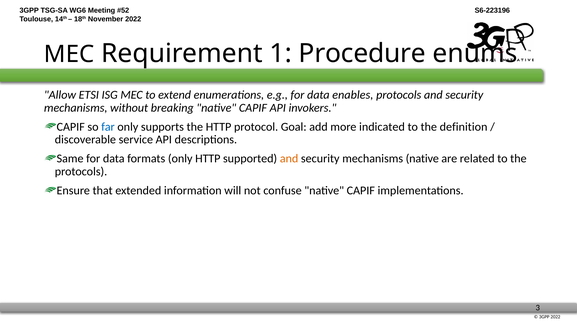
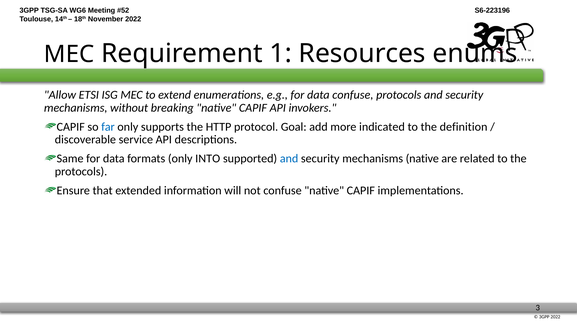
Procedure: Procedure -> Resources
data enables: enables -> confuse
only HTTP: HTTP -> INTO
and at (289, 159) colour: orange -> blue
